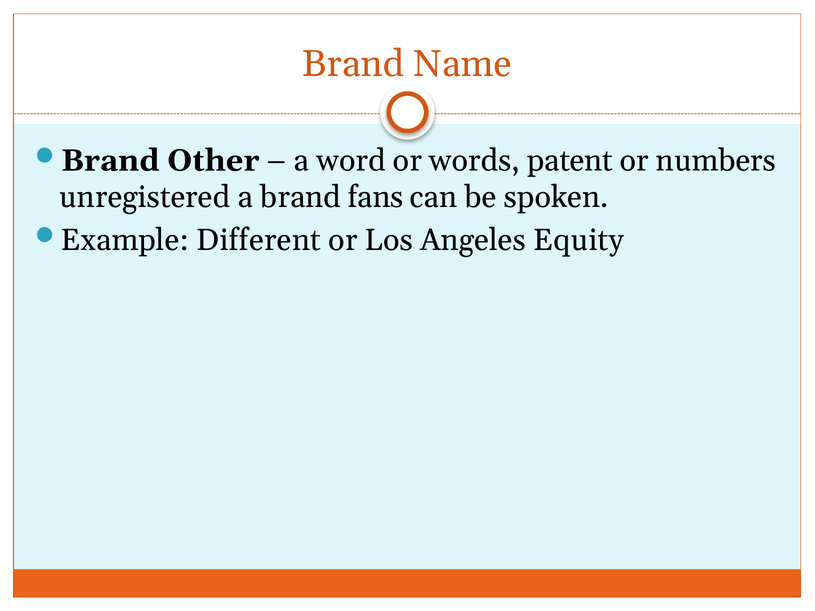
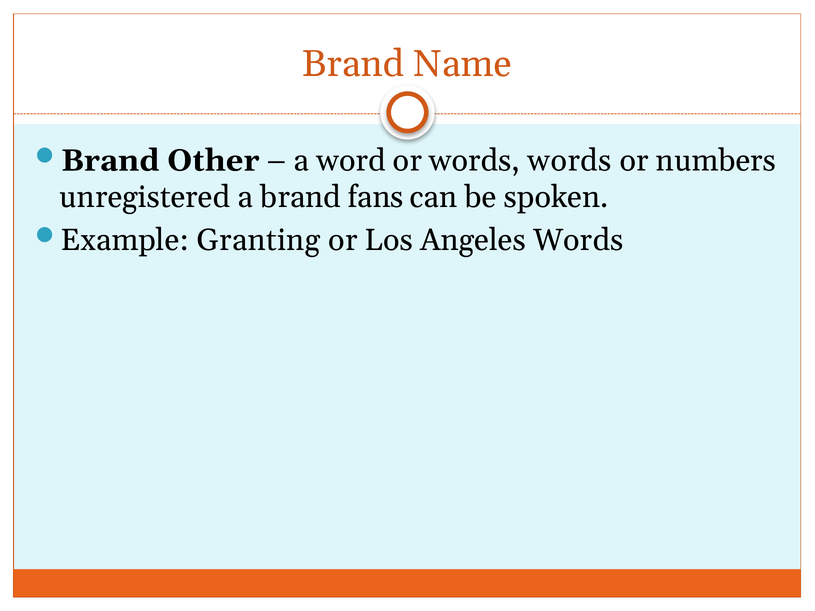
words patent: patent -> words
Different: Different -> Granting
Angeles Equity: Equity -> Words
